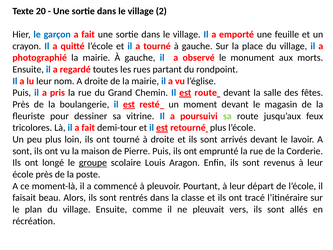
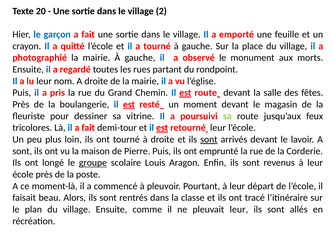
retourné plus: plus -> leur
sont at (209, 139) underline: none -> present
pleuvait vers: vers -> leur
